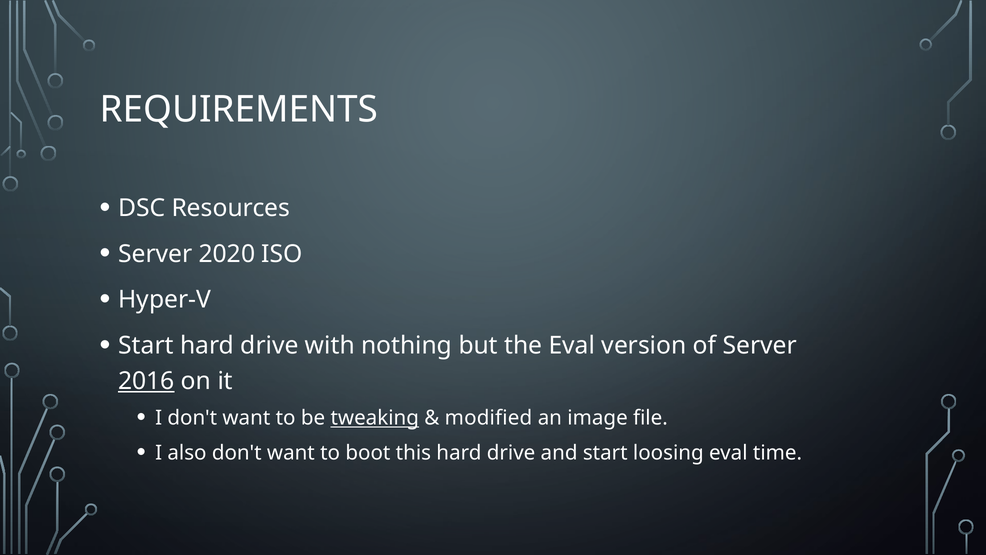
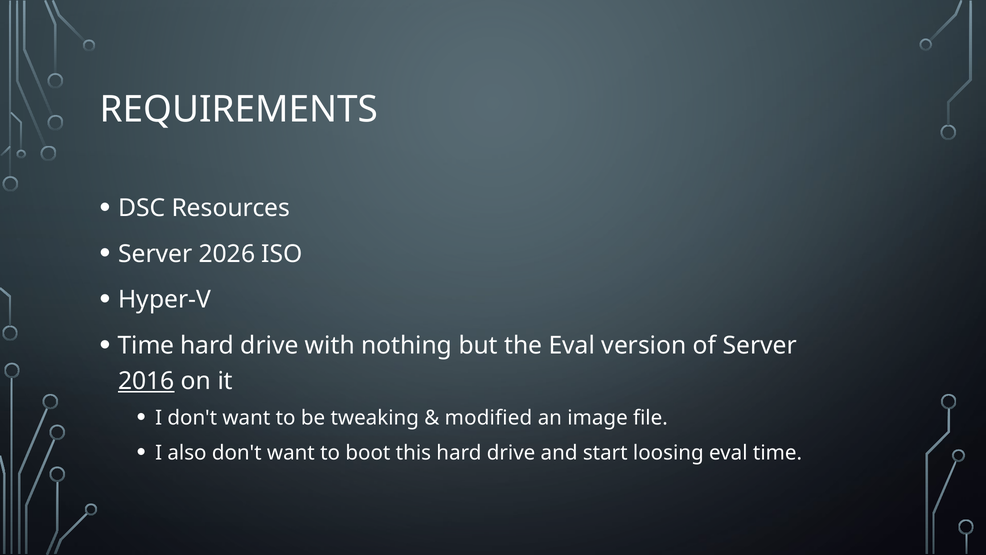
2020: 2020 -> 2026
Start at (146, 345): Start -> Time
tweaking underline: present -> none
